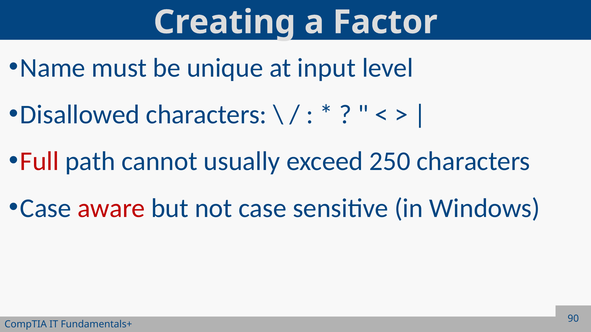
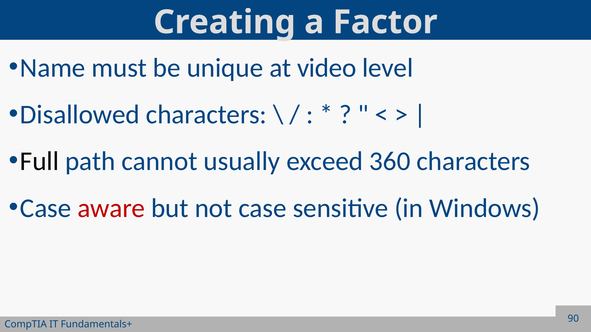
input: input -> video
Full colour: red -> black
250: 250 -> 360
